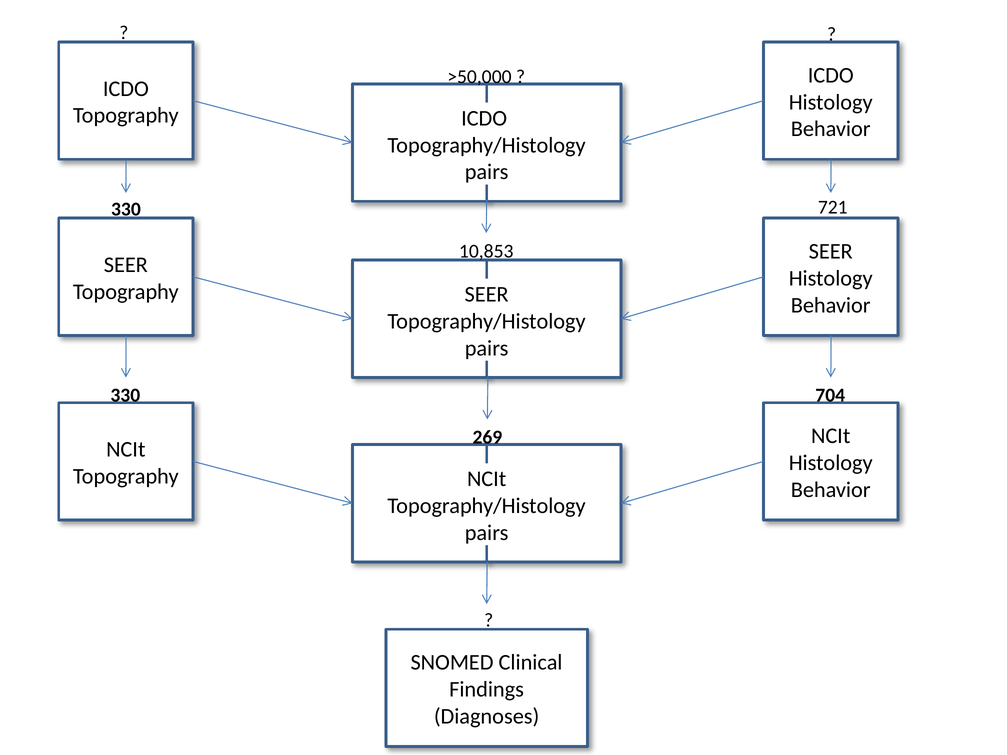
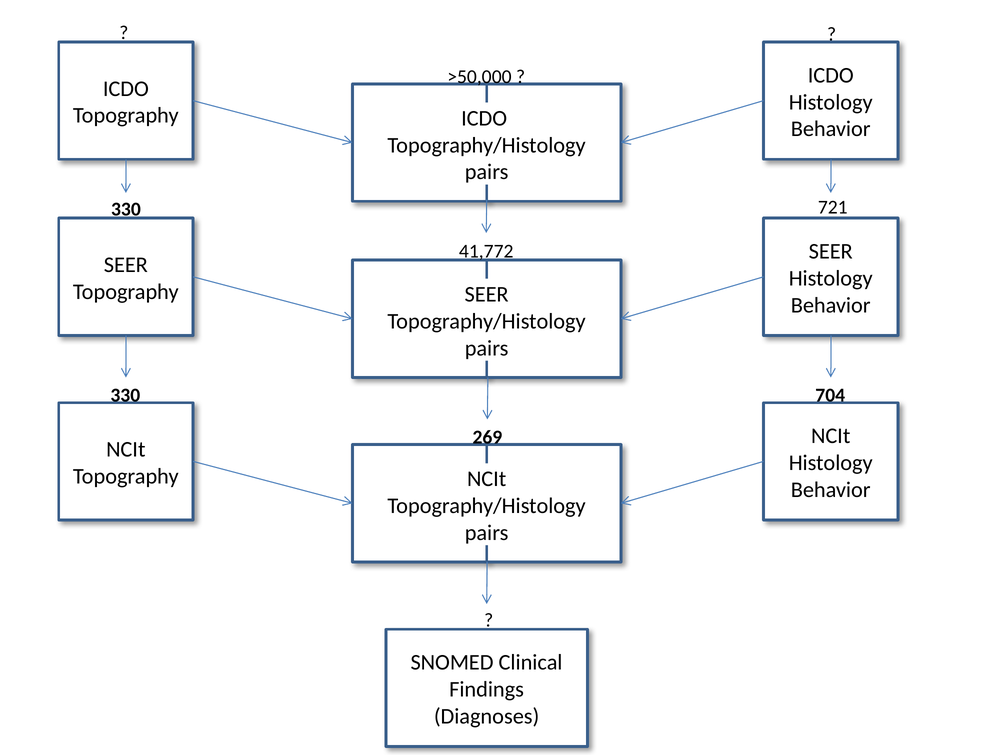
10,853: 10,853 -> 41,772
